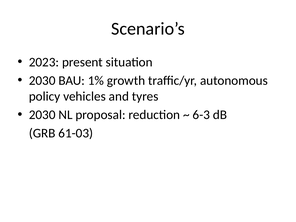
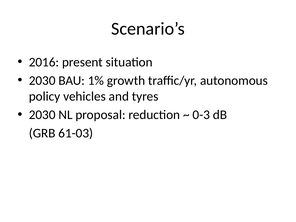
2023: 2023 -> 2016
6-3: 6-3 -> 0-3
